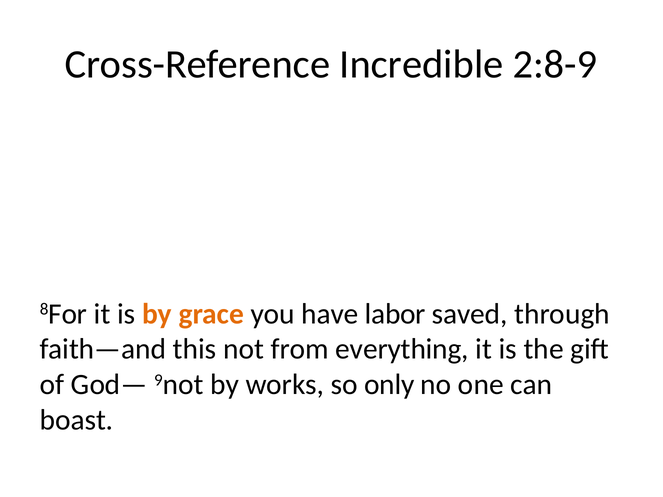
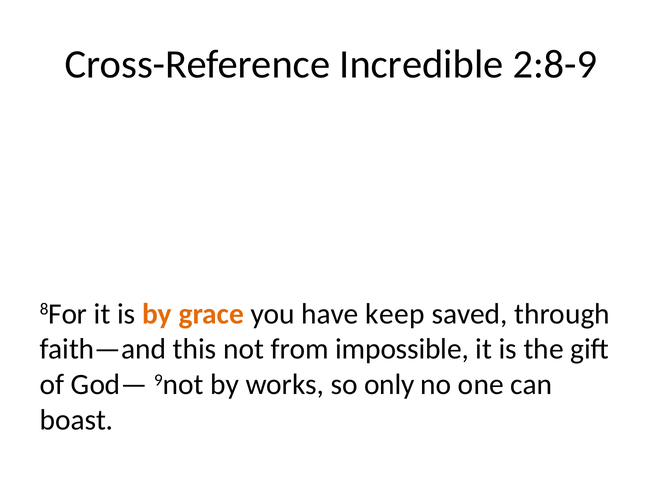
labor: labor -> keep
everything: everything -> impossible
